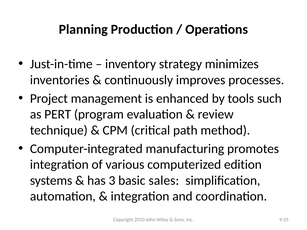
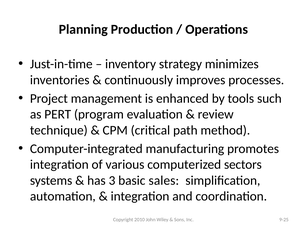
edition: edition -> sectors
